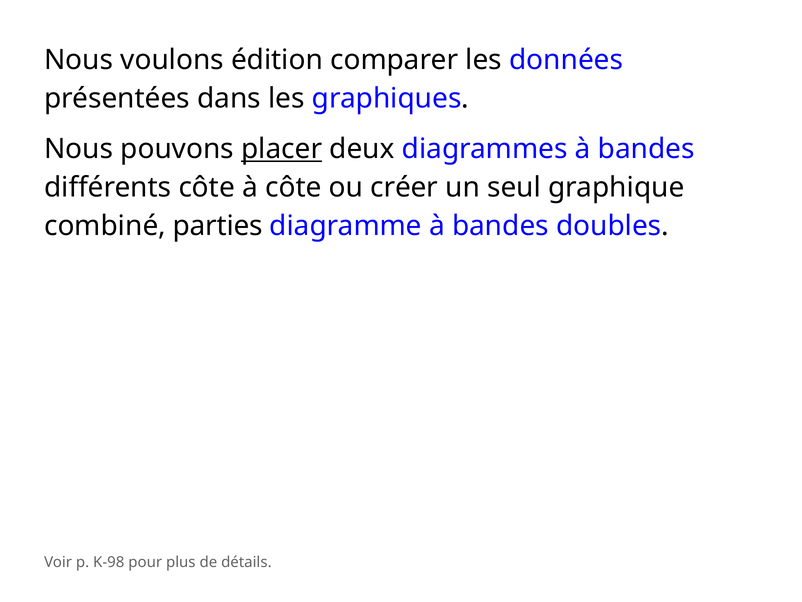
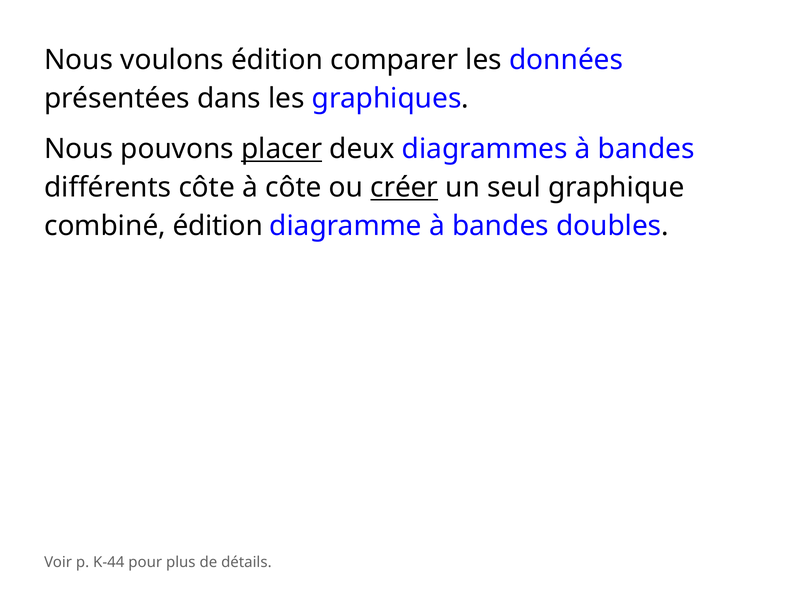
créer underline: none -> present
combiné parties: parties -> édition
K-98: K-98 -> K-44
